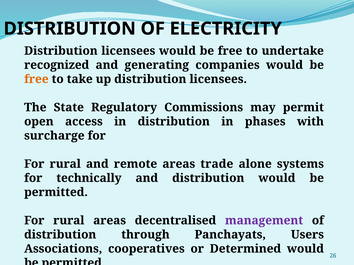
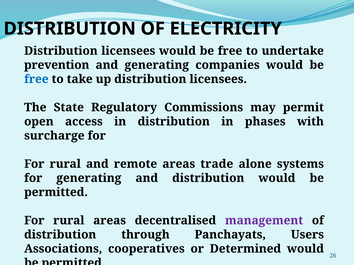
recognized: recognized -> prevention
free at (36, 79) colour: orange -> blue
for technically: technically -> generating
